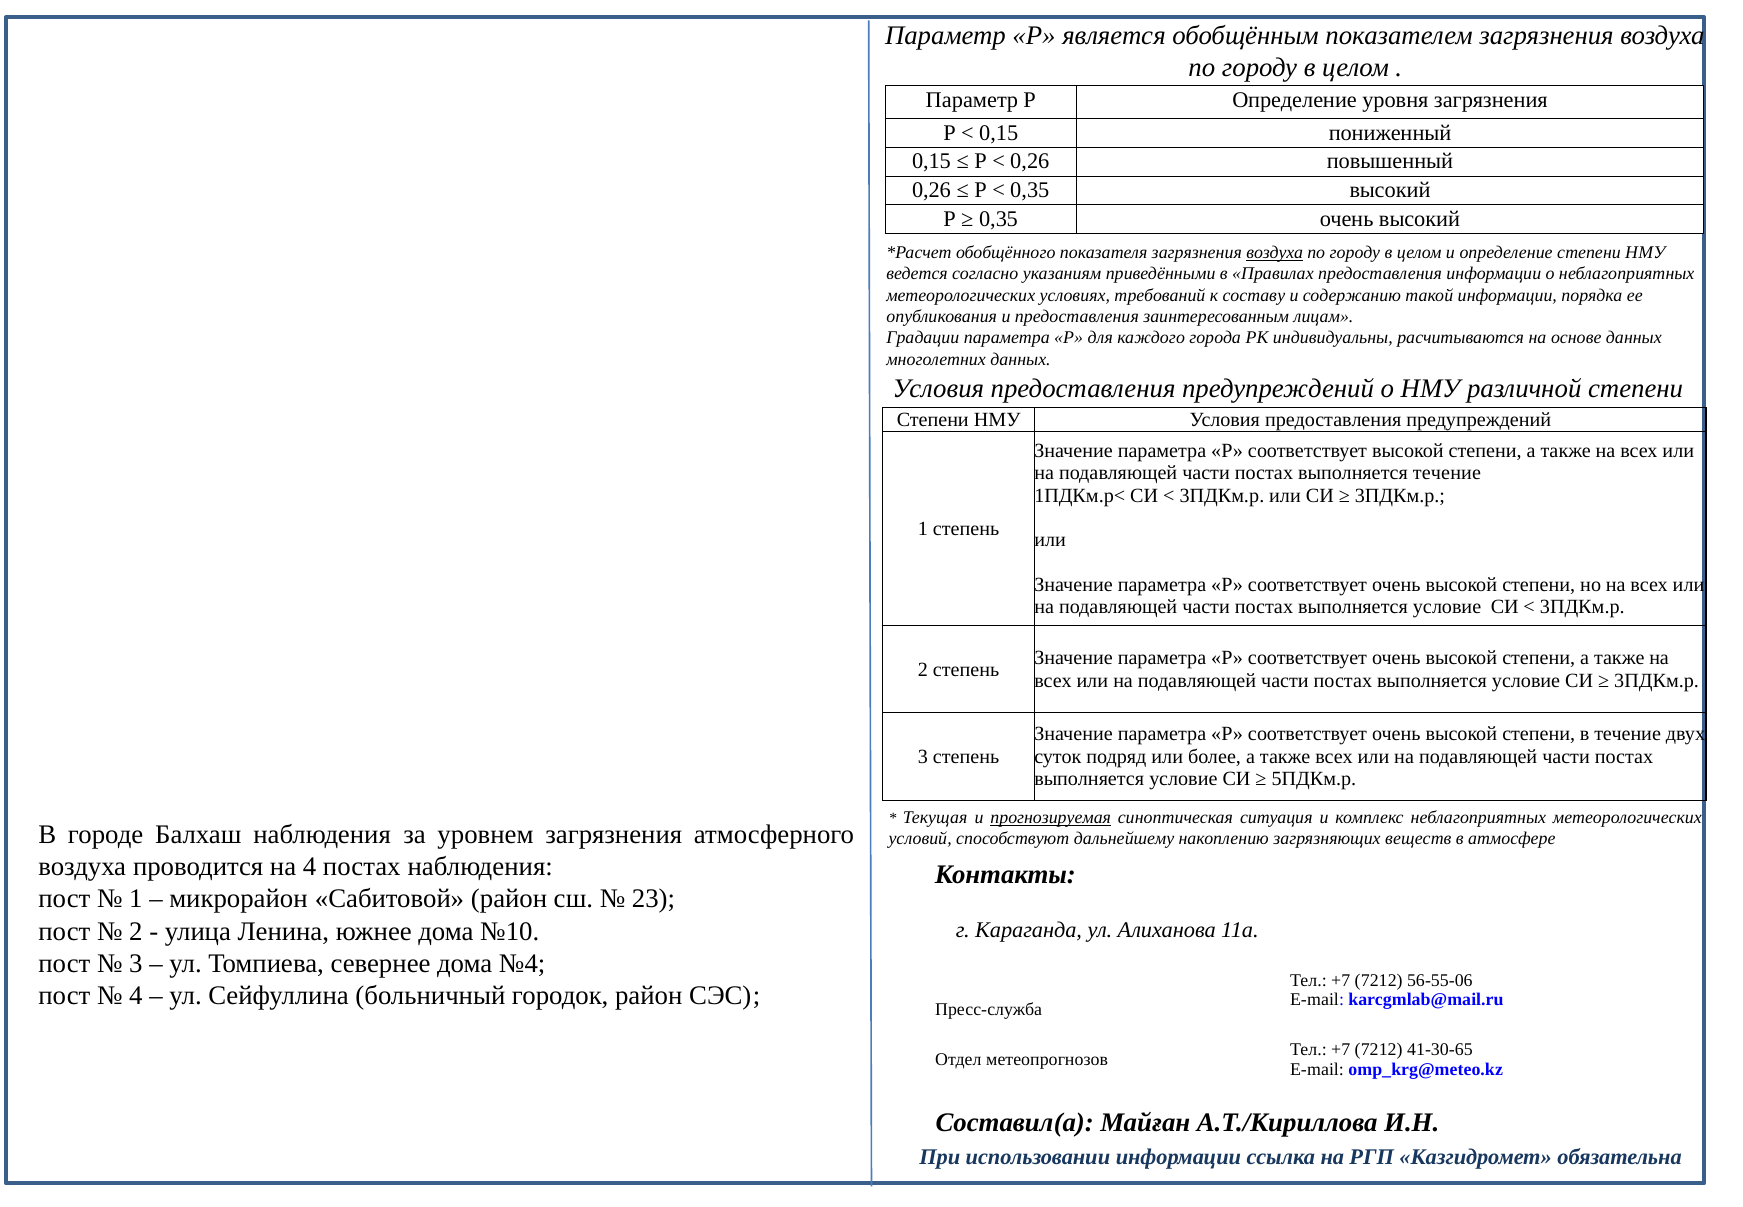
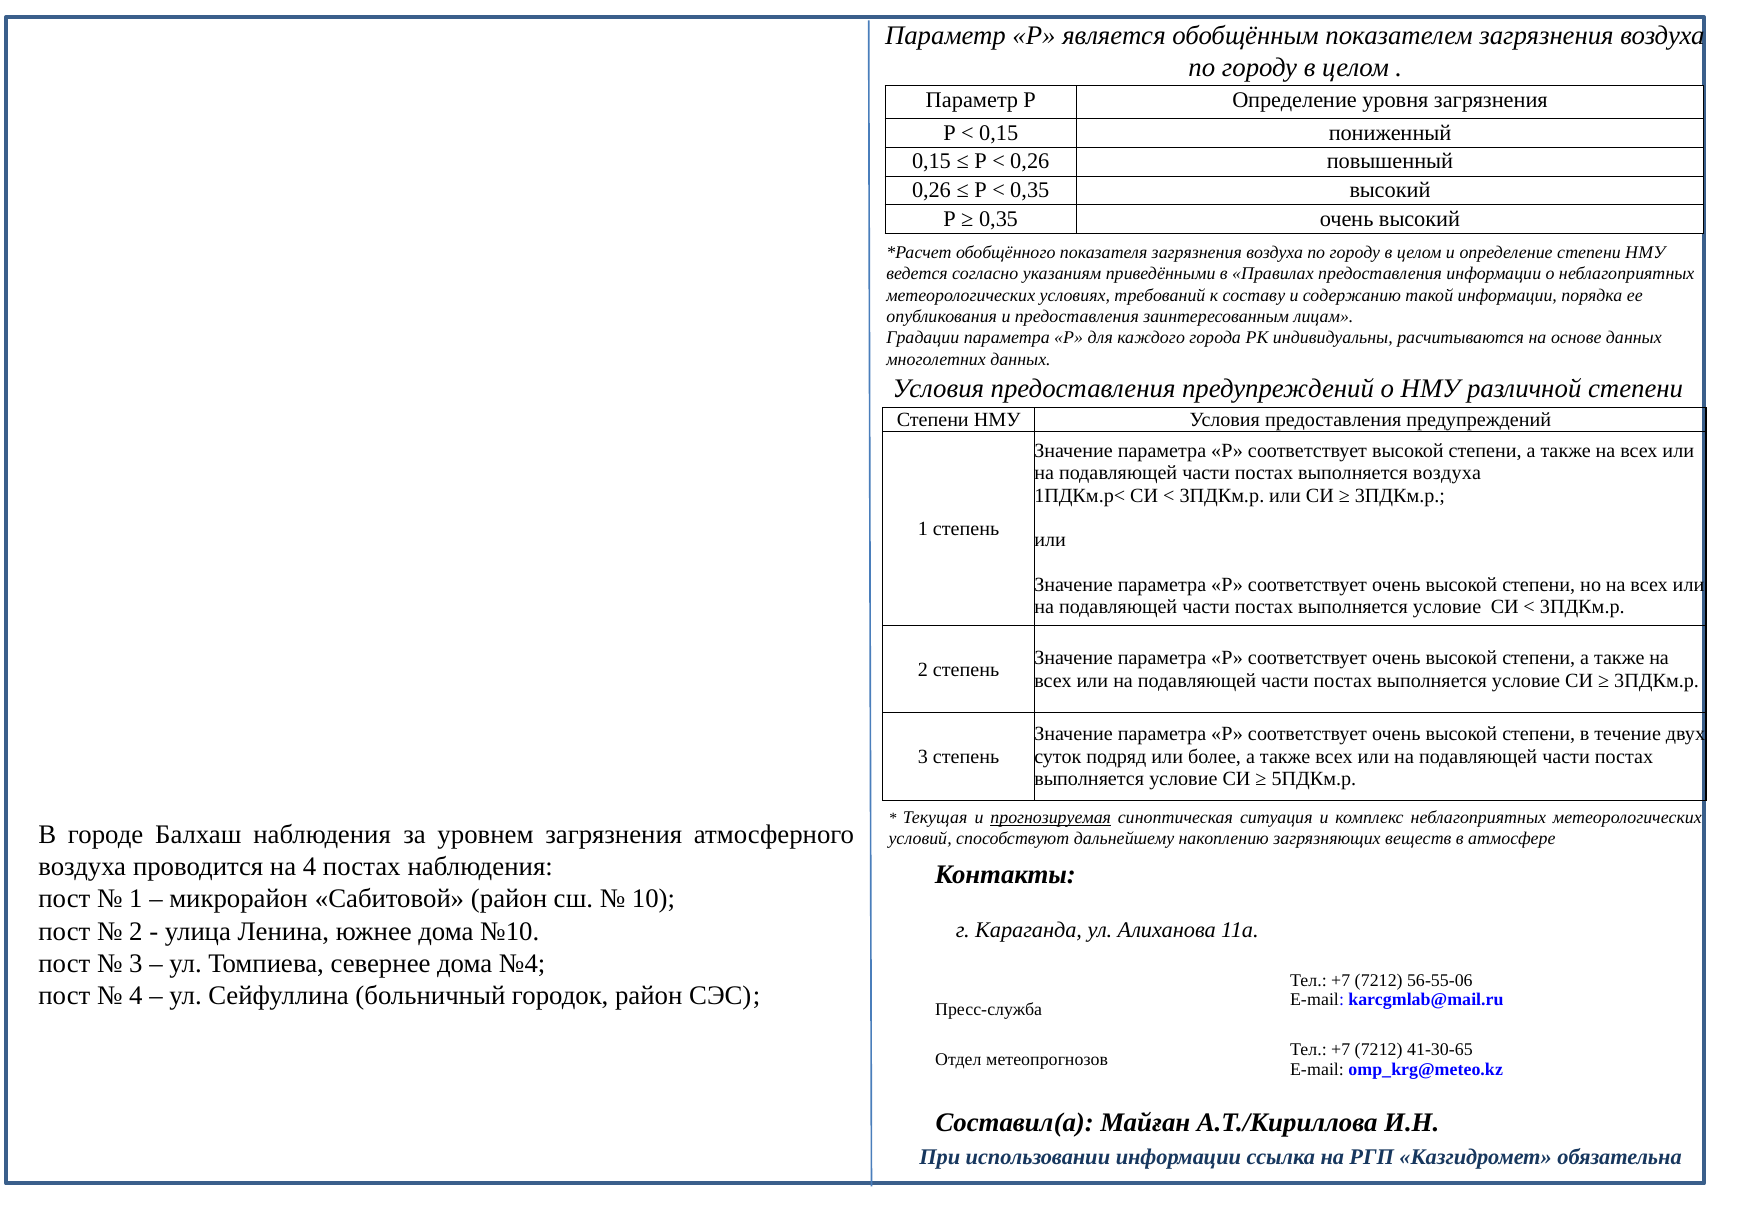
воздуха at (1275, 252) underline: present -> none
выполняется течение: течение -> воздуха
23: 23 -> 10
